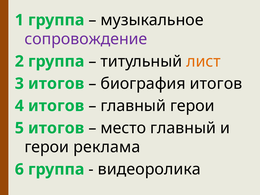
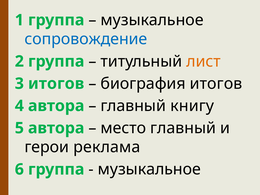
сопровождение colour: purple -> blue
4 итогов: итогов -> автора
главный герои: герои -> книгу
5 итогов: итогов -> автора
видеоролика at (149, 169): видеоролика -> музыкальное
